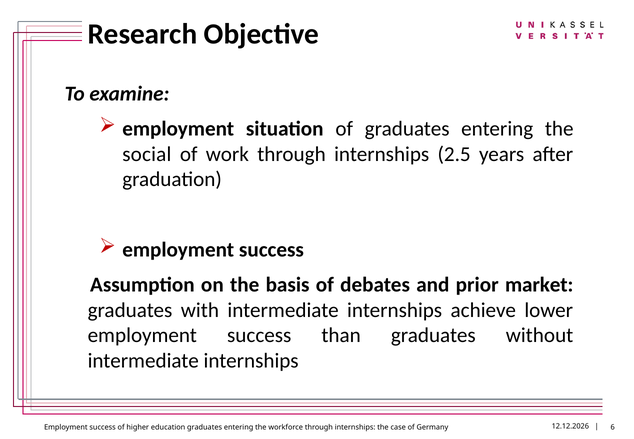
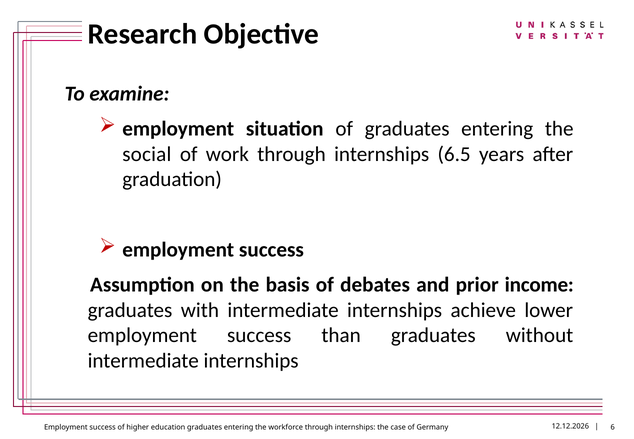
2.5: 2.5 -> 6.5
market: market -> income
